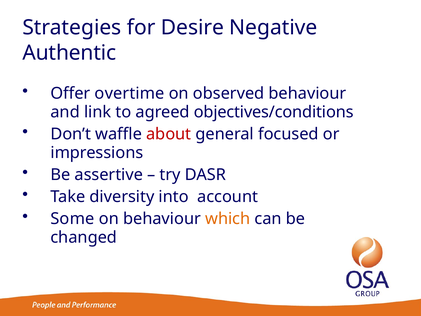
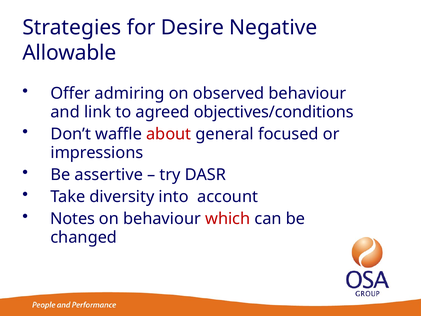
Authentic: Authentic -> Allowable
overtime: overtime -> admiring
Some: Some -> Notes
which colour: orange -> red
